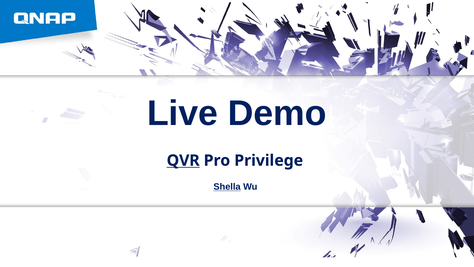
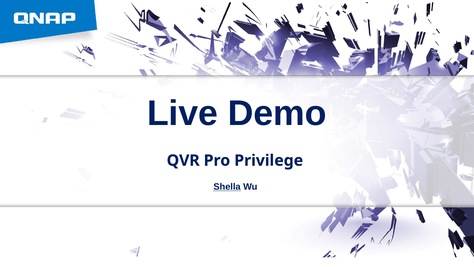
QVR underline: present -> none
